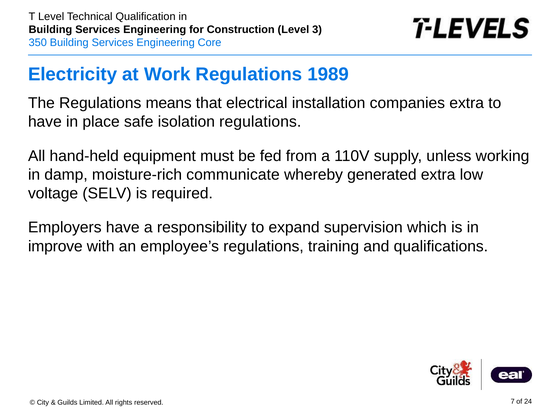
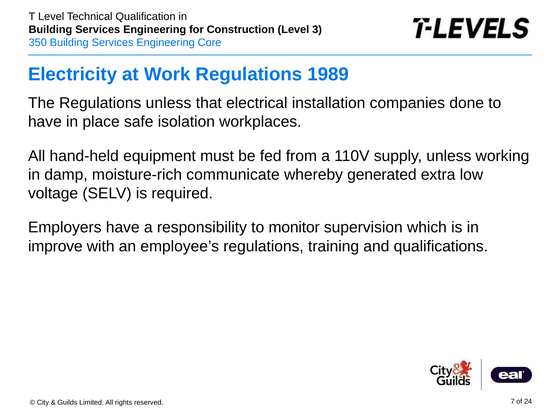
Regulations means: means -> unless
companies extra: extra -> done
isolation regulations: regulations -> workplaces
expand: expand -> monitor
